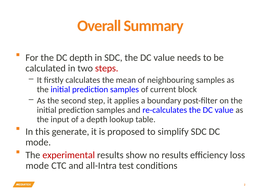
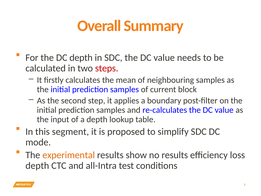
generate: generate -> segment
experimental colour: red -> orange
mode at (37, 165): mode -> depth
